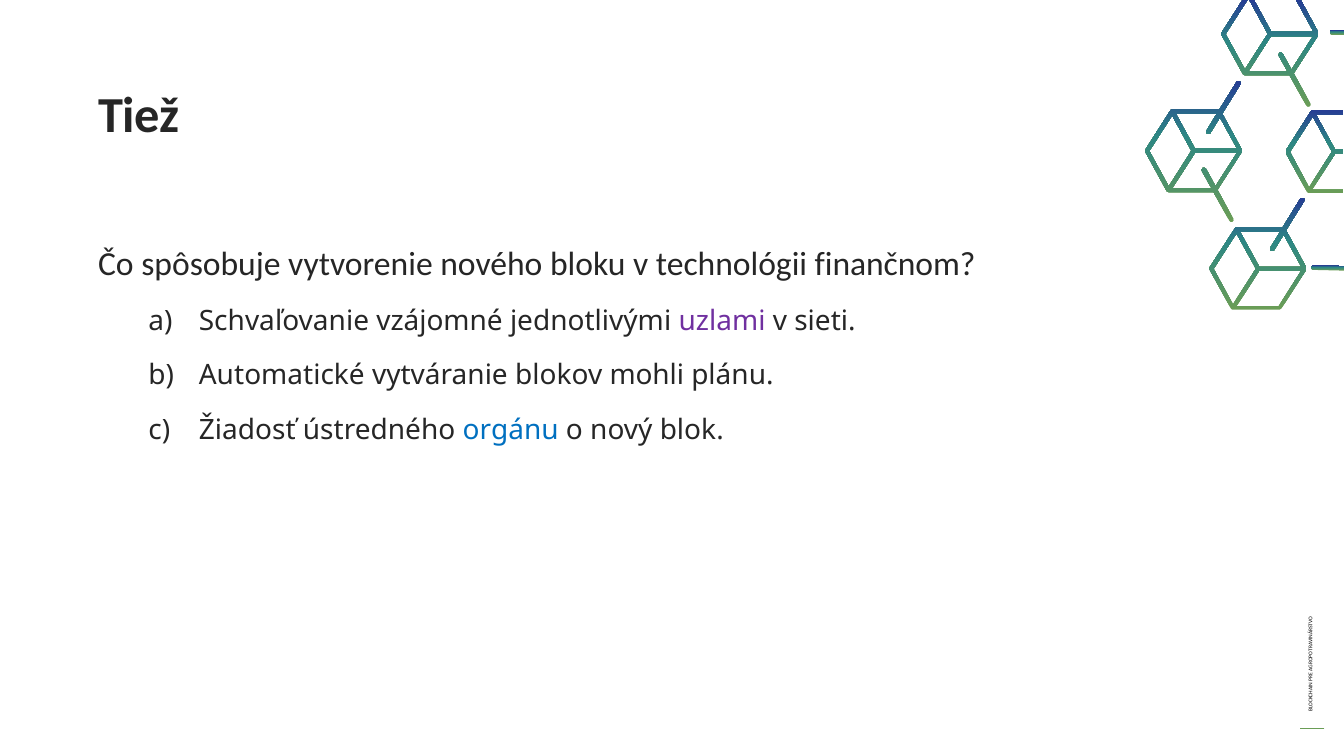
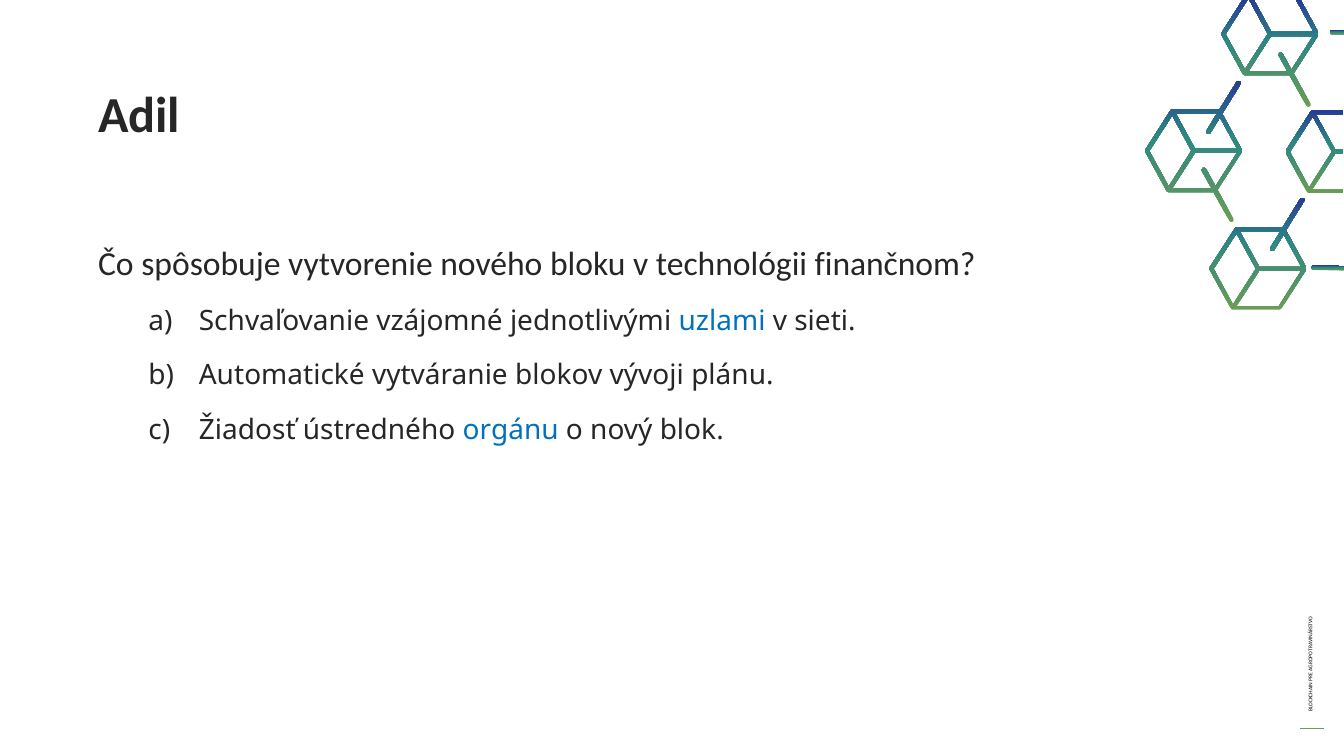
Tiež: Tiež -> Adil
uzlami colour: purple -> blue
mohli: mohli -> vývoji
